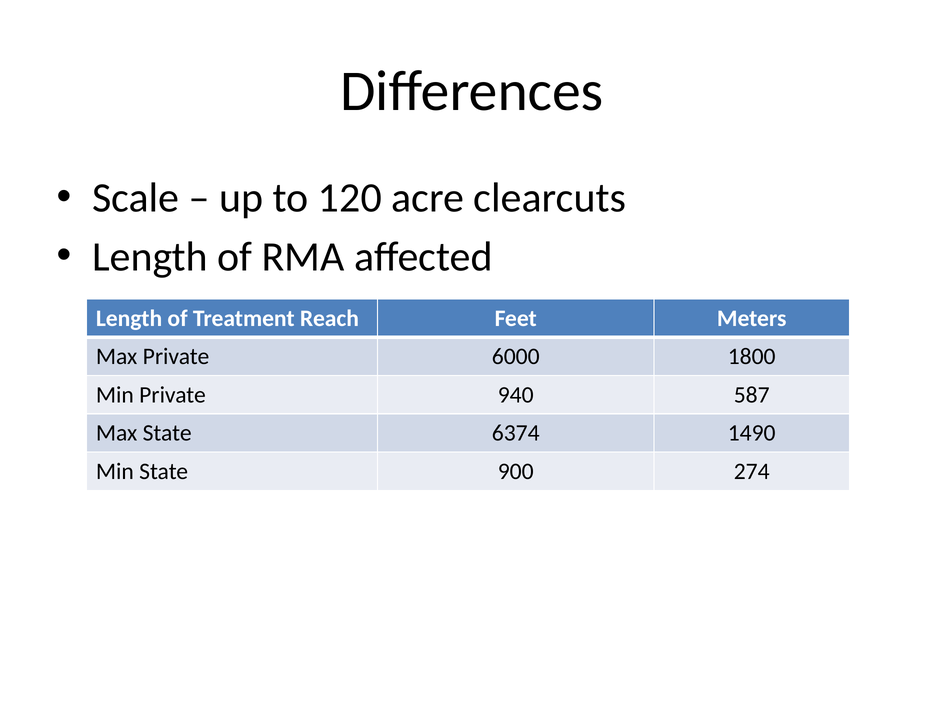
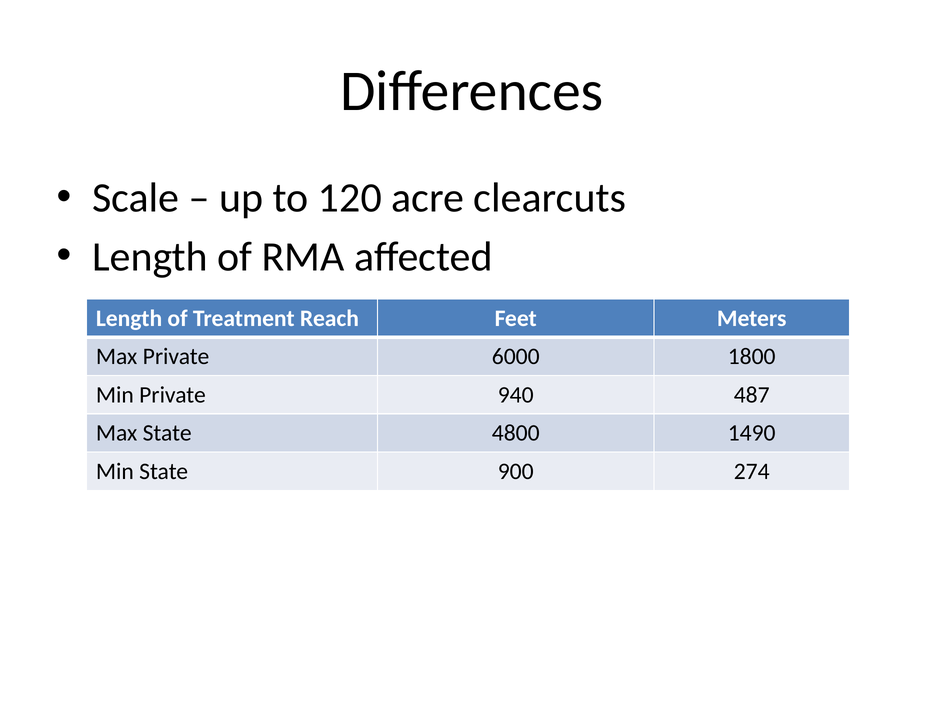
587: 587 -> 487
6374: 6374 -> 4800
